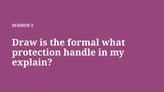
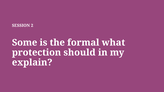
Draw: Draw -> Some
handle: handle -> should
